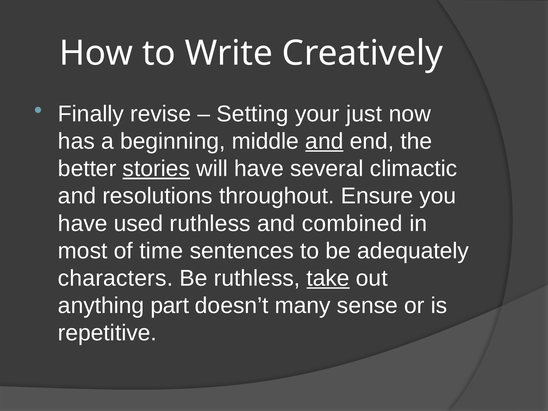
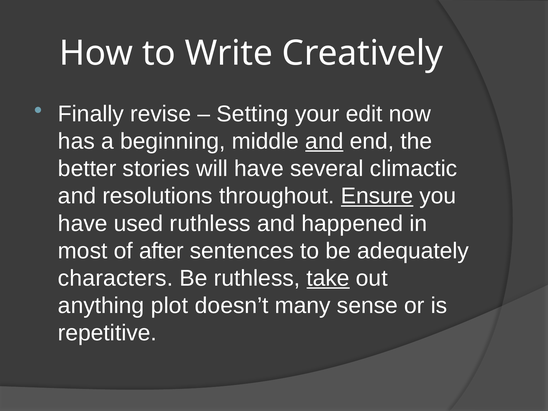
just: just -> edit
stories underline: present -> none
Ensure underline: none -> present
combined: combined -> happened
time: time -> after
part: part -> plot
